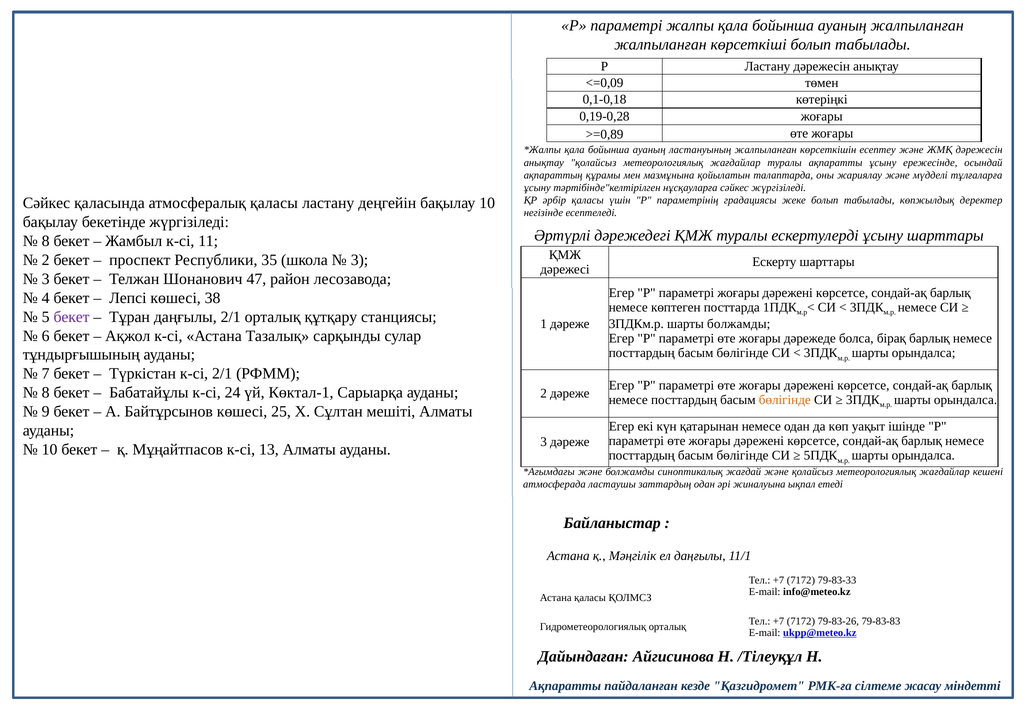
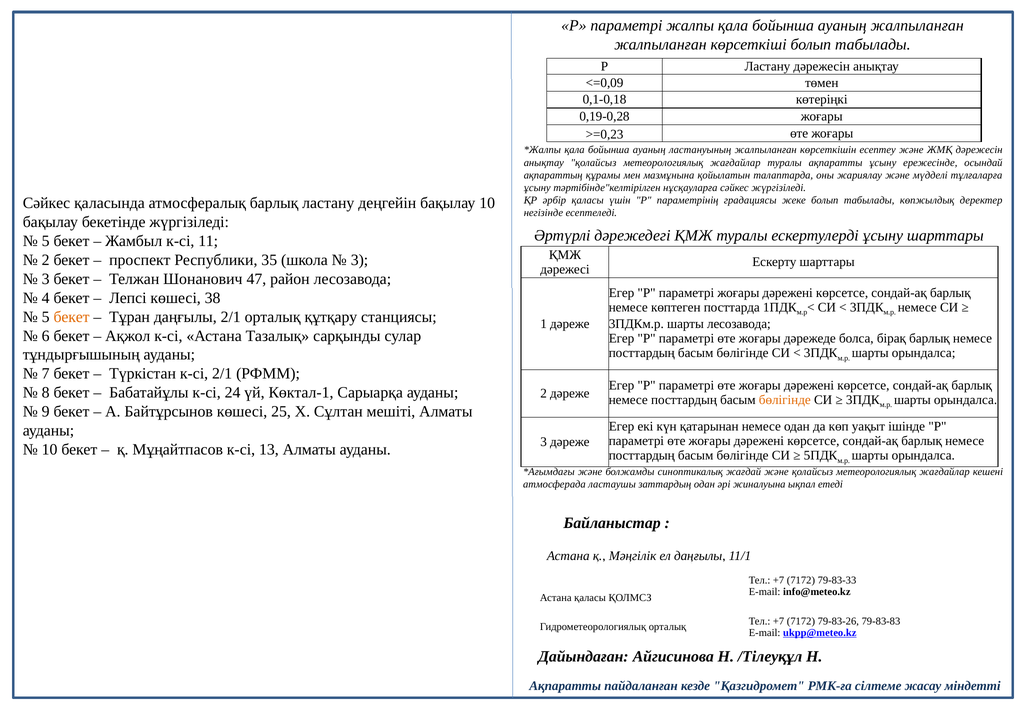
>=0,89: >=0,89 -> >=0,23
атмосфералық қаласы: қаласы -> барлық
8 at (46, 241): 8 -> 5
бекет at (72, 317) colour: purple -> orange
шарты болжамды: болжамды -> лесозавода
